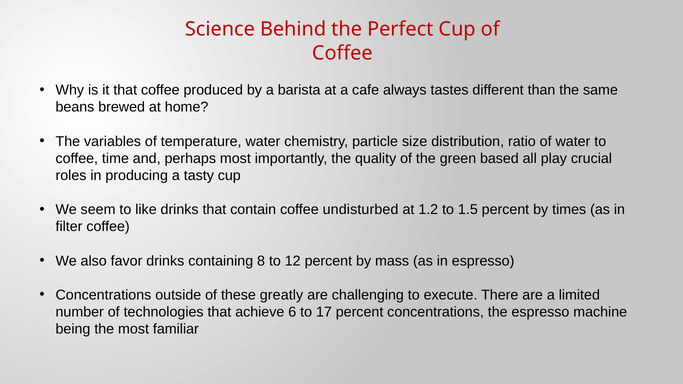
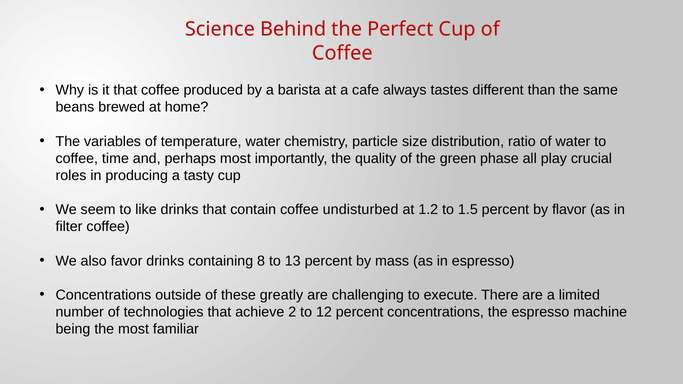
based: based -> phase
times: times -> flavor
12: 12 -> 13
6: 6 -> 2
17: 17 -> 12
